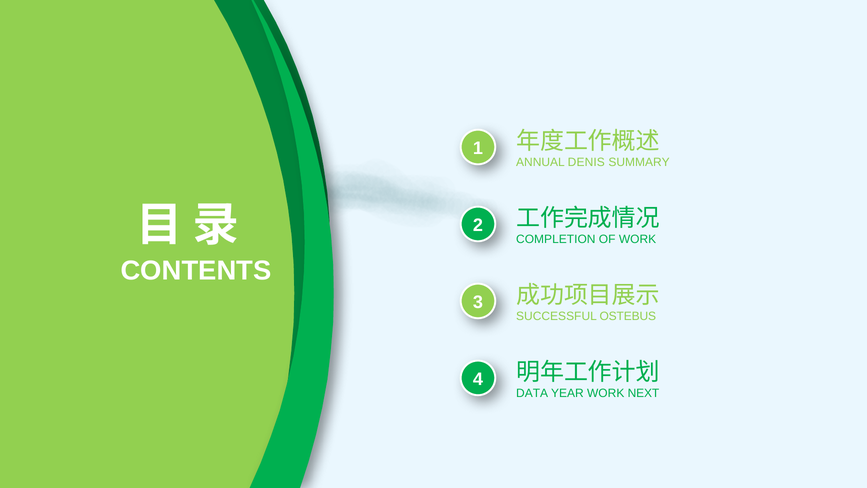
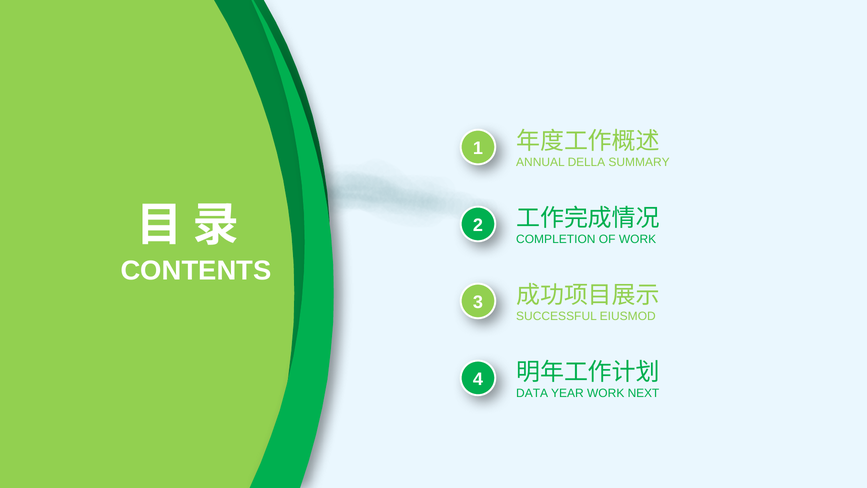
DENIS: DENIS -> DELLA
OSTEBUS: OSTEBUS -> EIUSMOD
